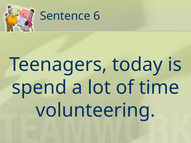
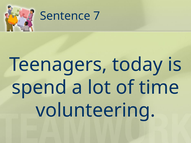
6: 6 -> 7
